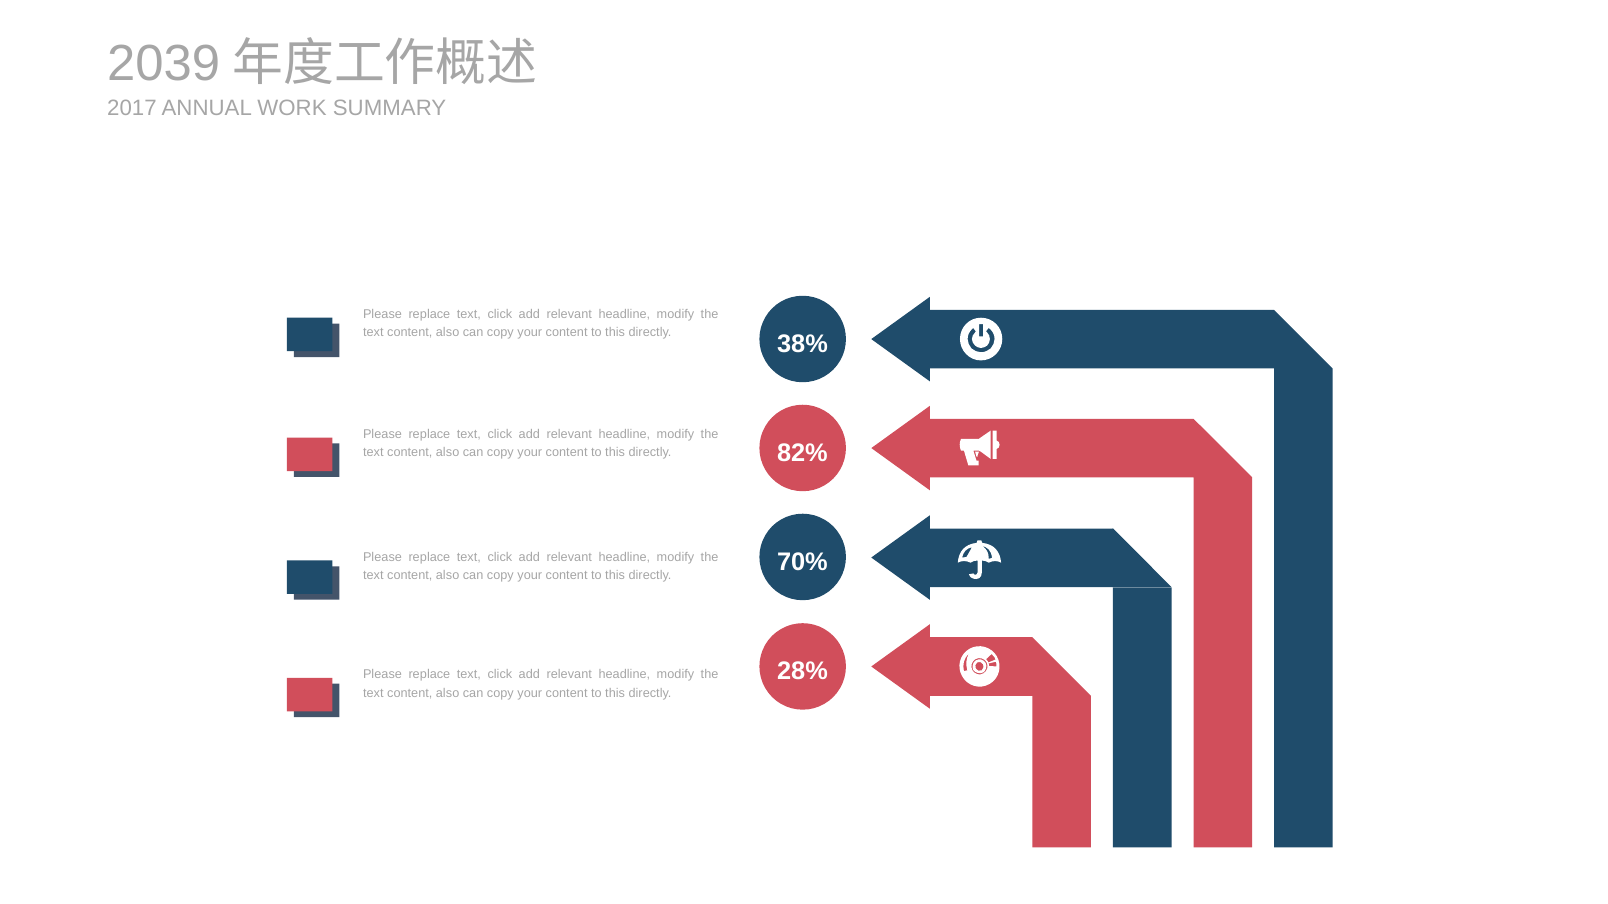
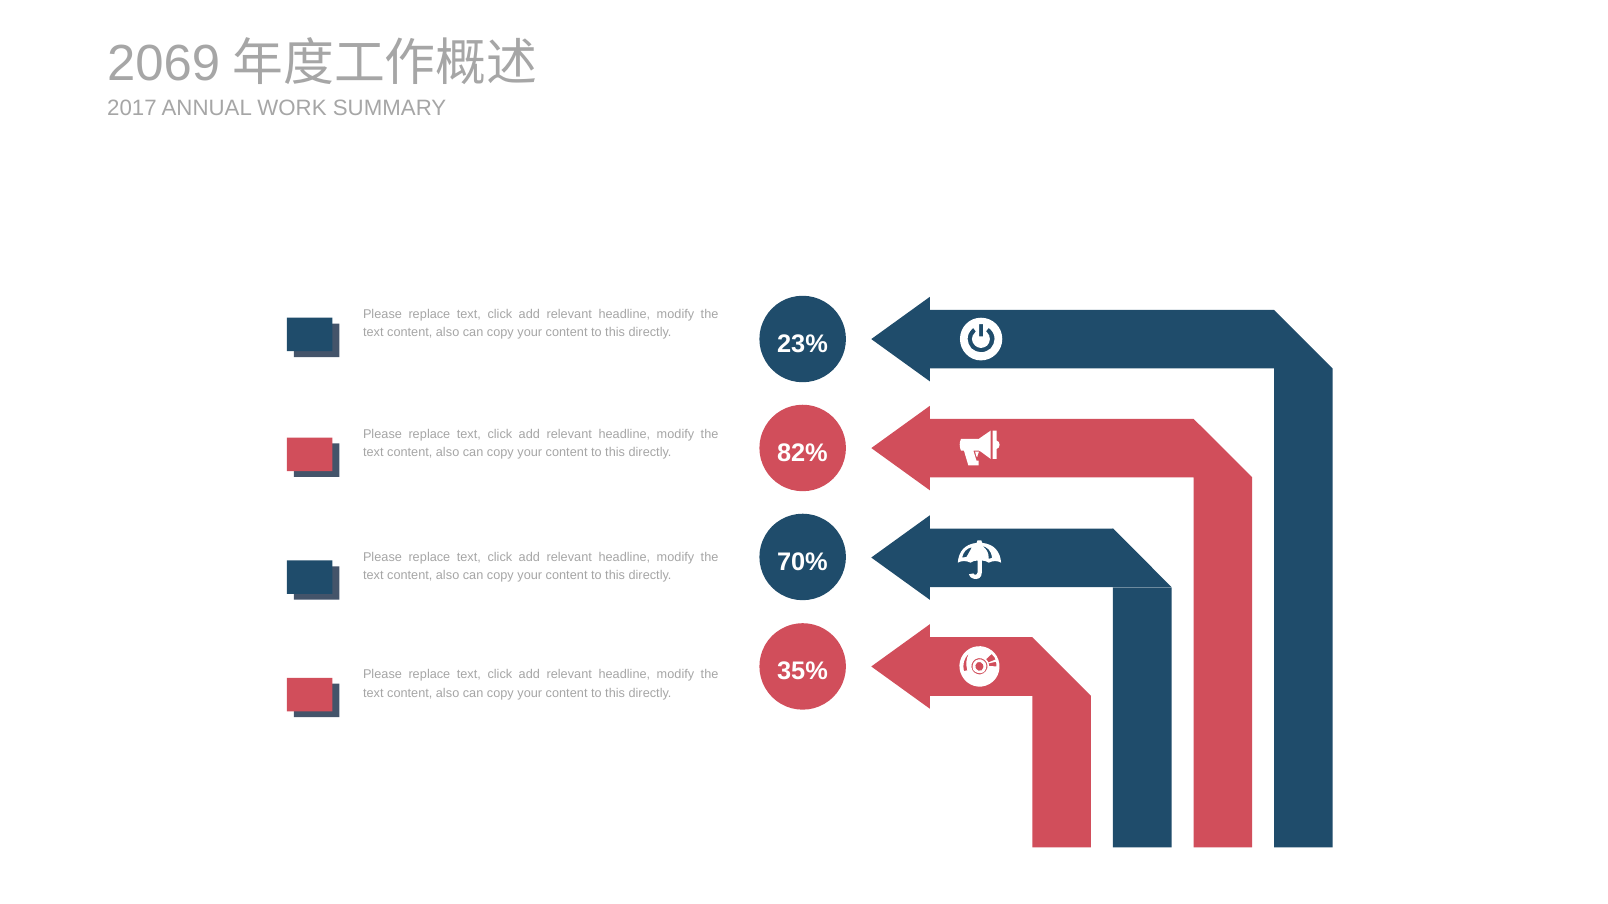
2039: 2039 -> 2069
38%: 38% -> 23%
28%: 28% -> 35%
